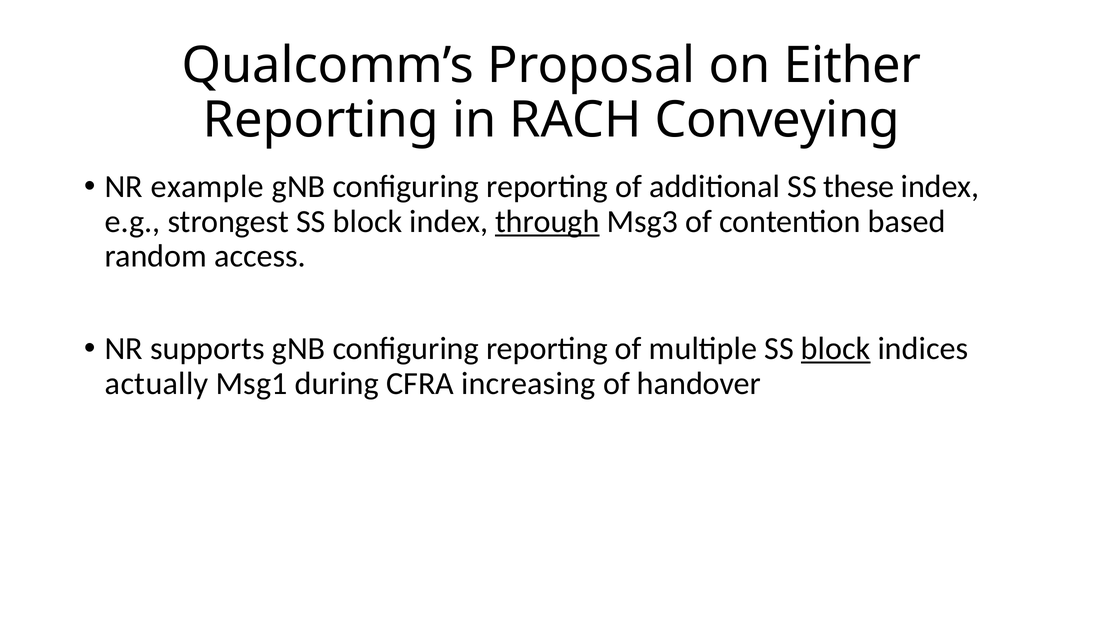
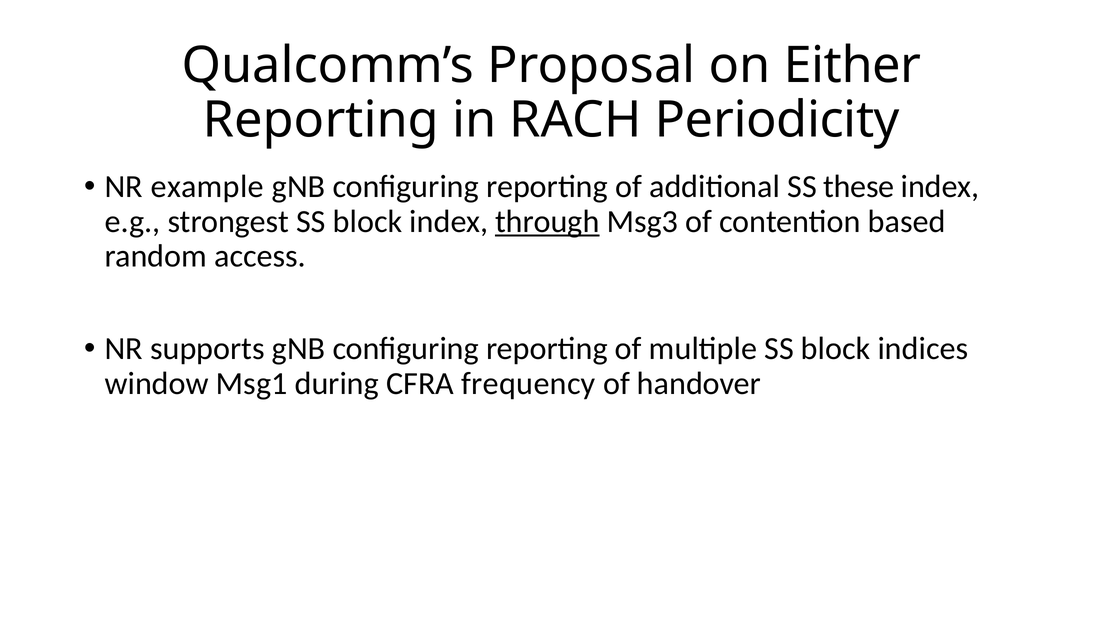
Conveying: Conveying -> Periodicity
block at (836, 348) underline: present -> none
actually: actually -> window
increasing: increasing -> frequency
